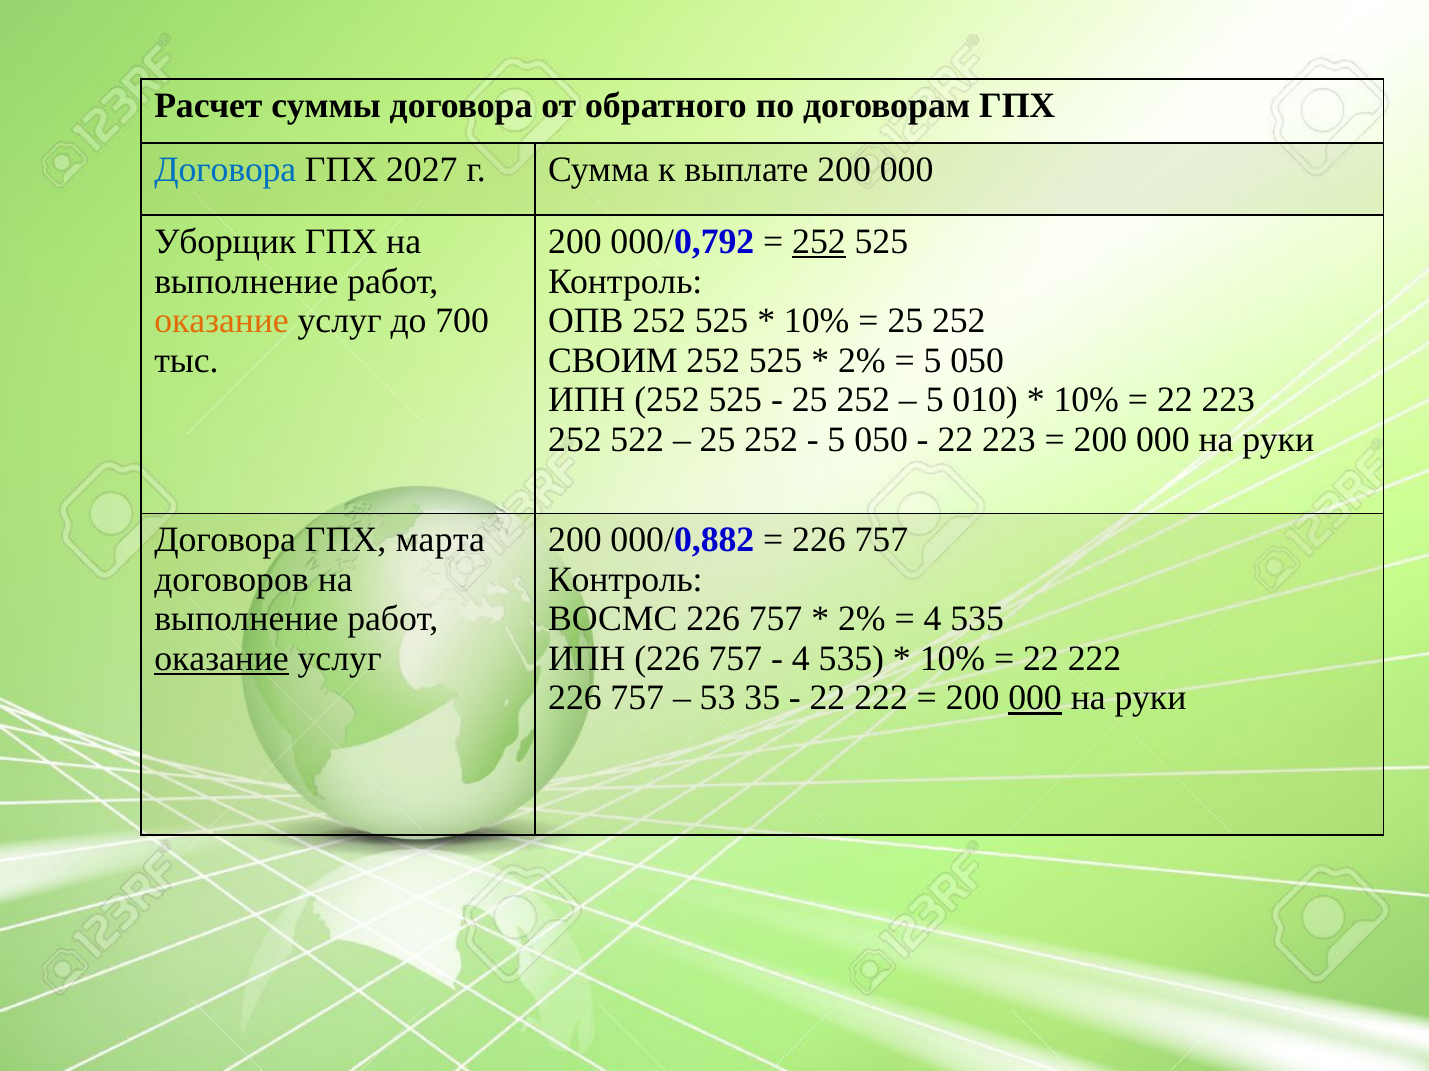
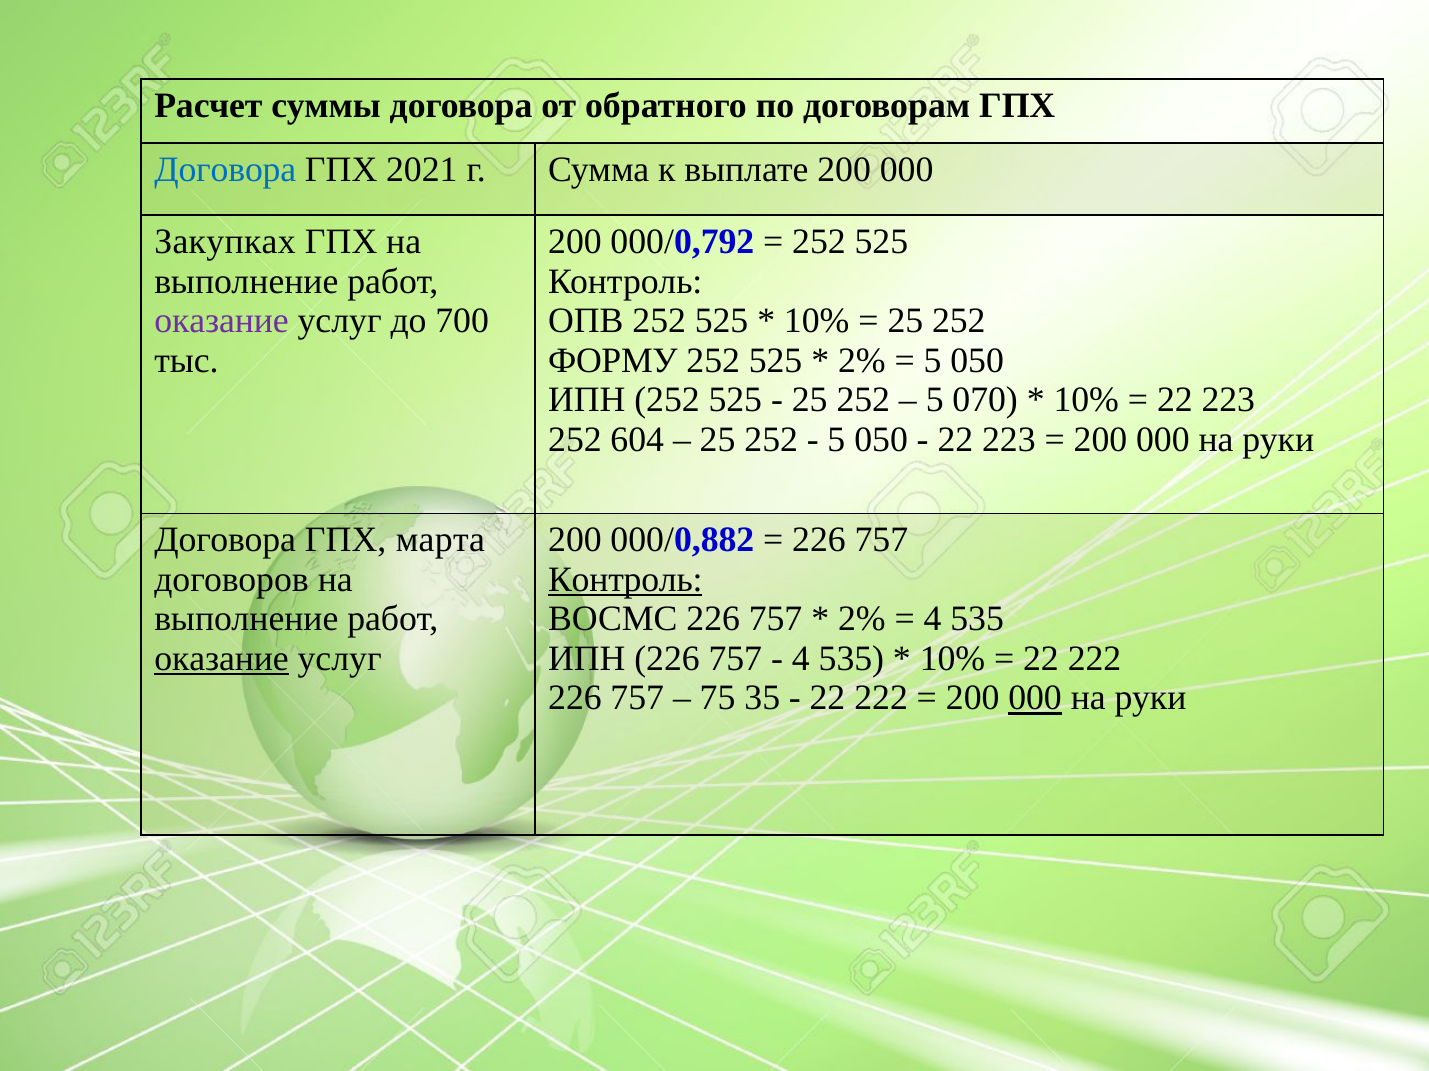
2027: 2027 -> 2021
Уборщик: Уборщик -> Закупках
252 at (819, 242) underline: present -> none
оказание at (222, 321) colour: orange -> purple
СВОИМ: СВОИМ -> ФОРМУ
010: 010 -> 070
522: 522 -> 604
Контроль at (625, 580) underline: none -> present
53: 53 -> 75
